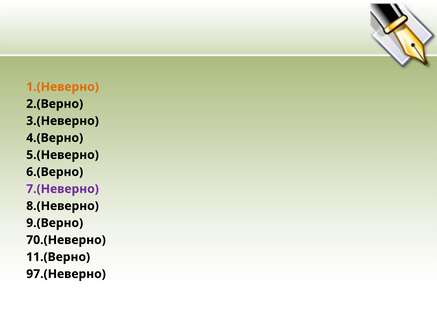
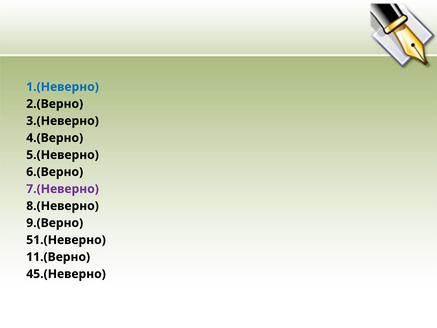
1.(Неверно colour: orange -> blue
70.(Неверно: 70.(Неверно -> 51.(Неверно
97.(Неверно: 97.(Неверно -> 45.(Неверно
